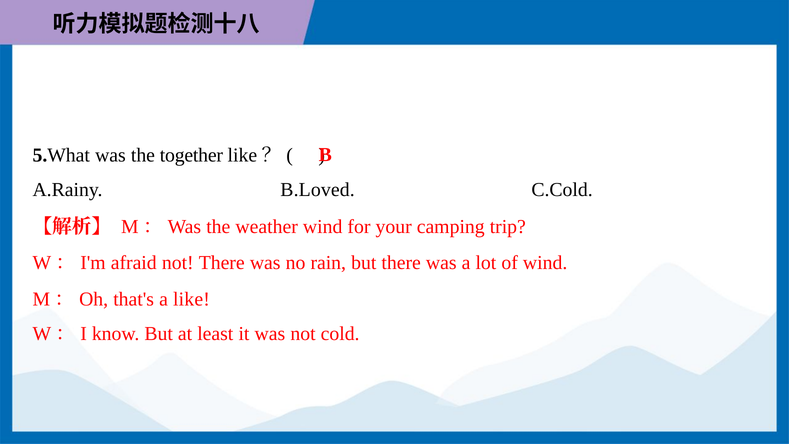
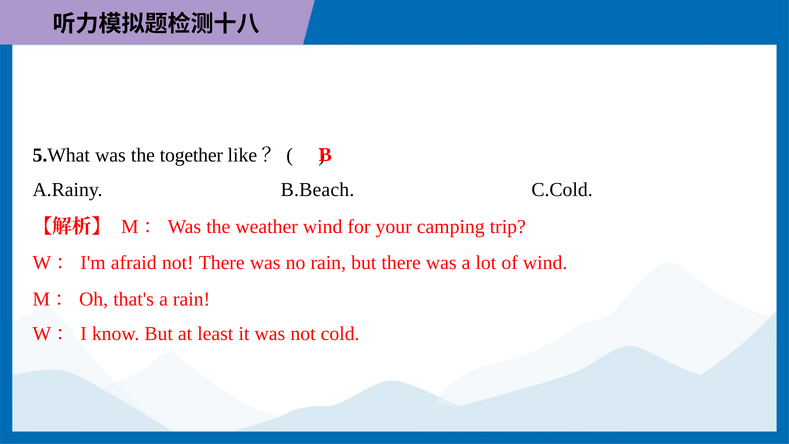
B.Loved: B.Loved -> B.Beach
a like: like -> rain
